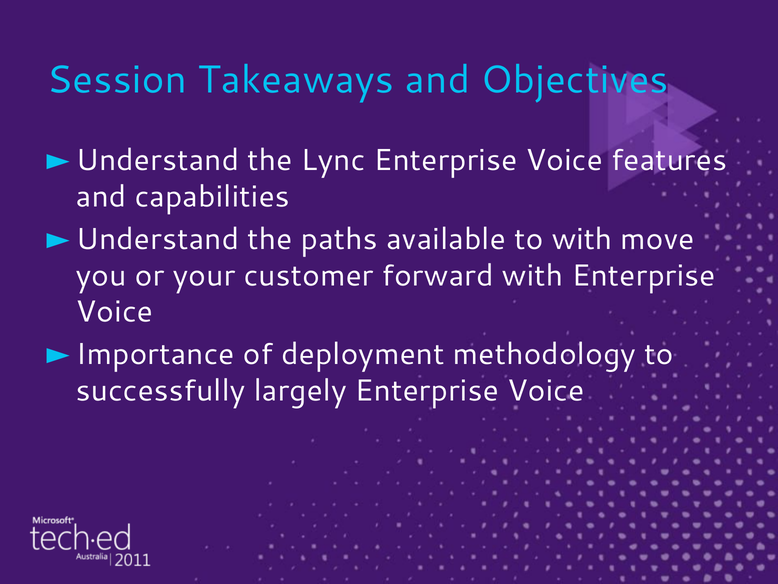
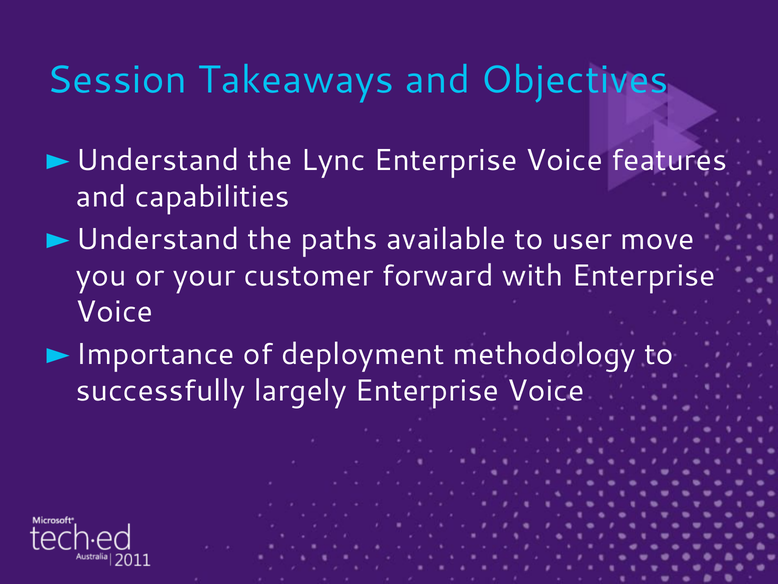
to with: with -> user
